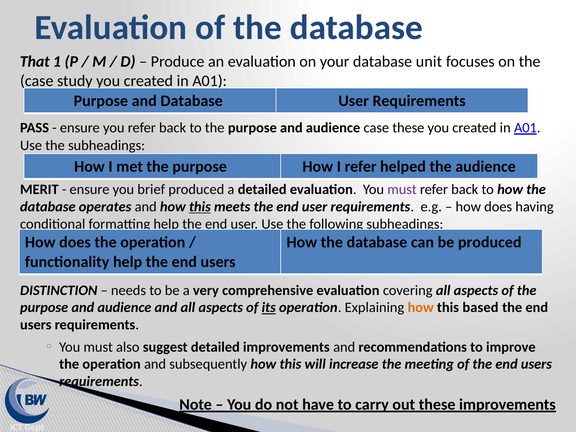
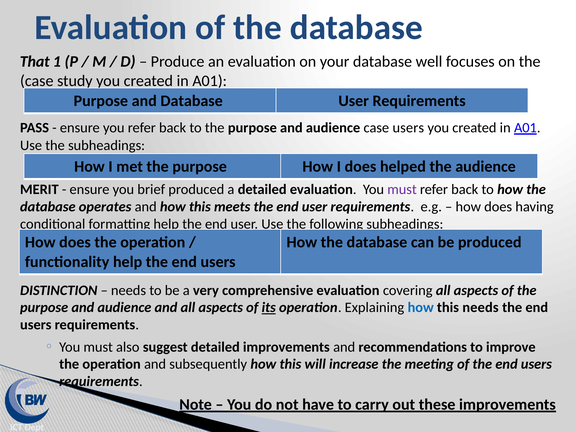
unit: unit -> well
case these: these -> users
I refer: refer -> does
this at (200, 207) underline: present -> none
how at (421, 308) colour: orange -> blue
this based: based -> needs
